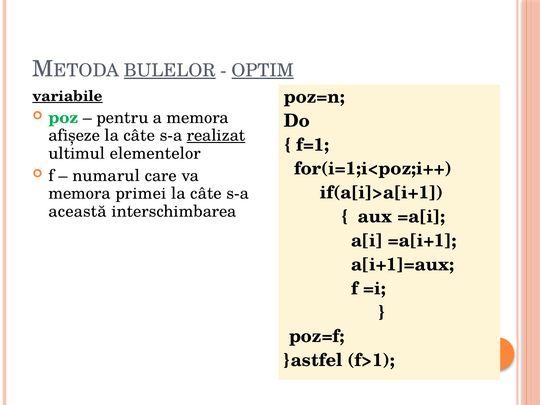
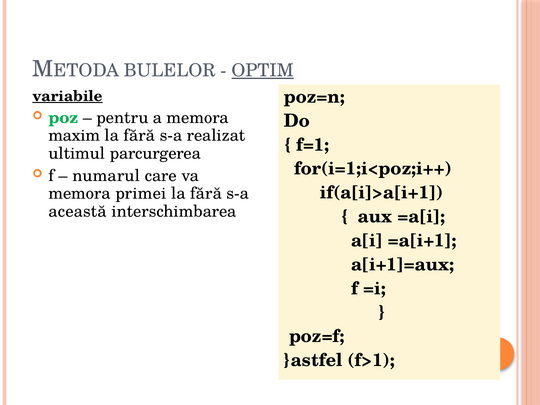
BULELOR underline: present -> none
afişeze: afişeze -> maxim
câte at (139, 135): câte -> fără
realizat underline: present -> none
elementelor: elementelor -> parcurgerea
câte at (206, 193): câte -> fără
